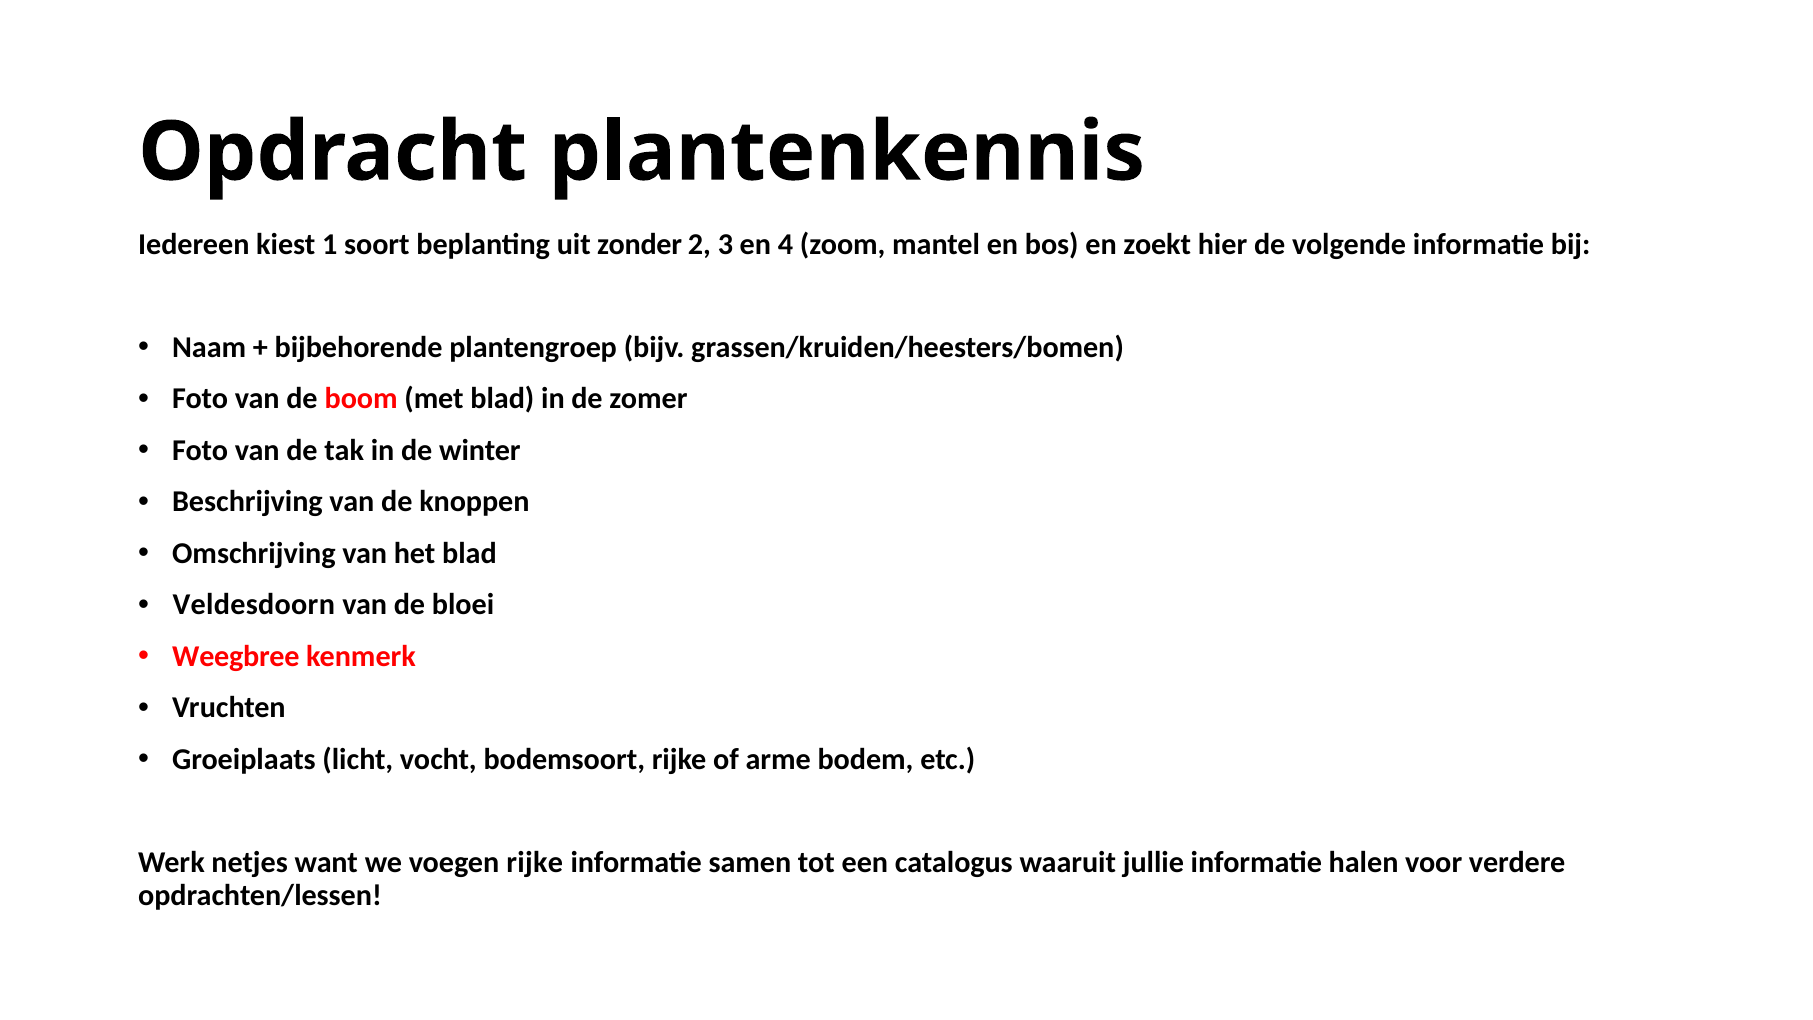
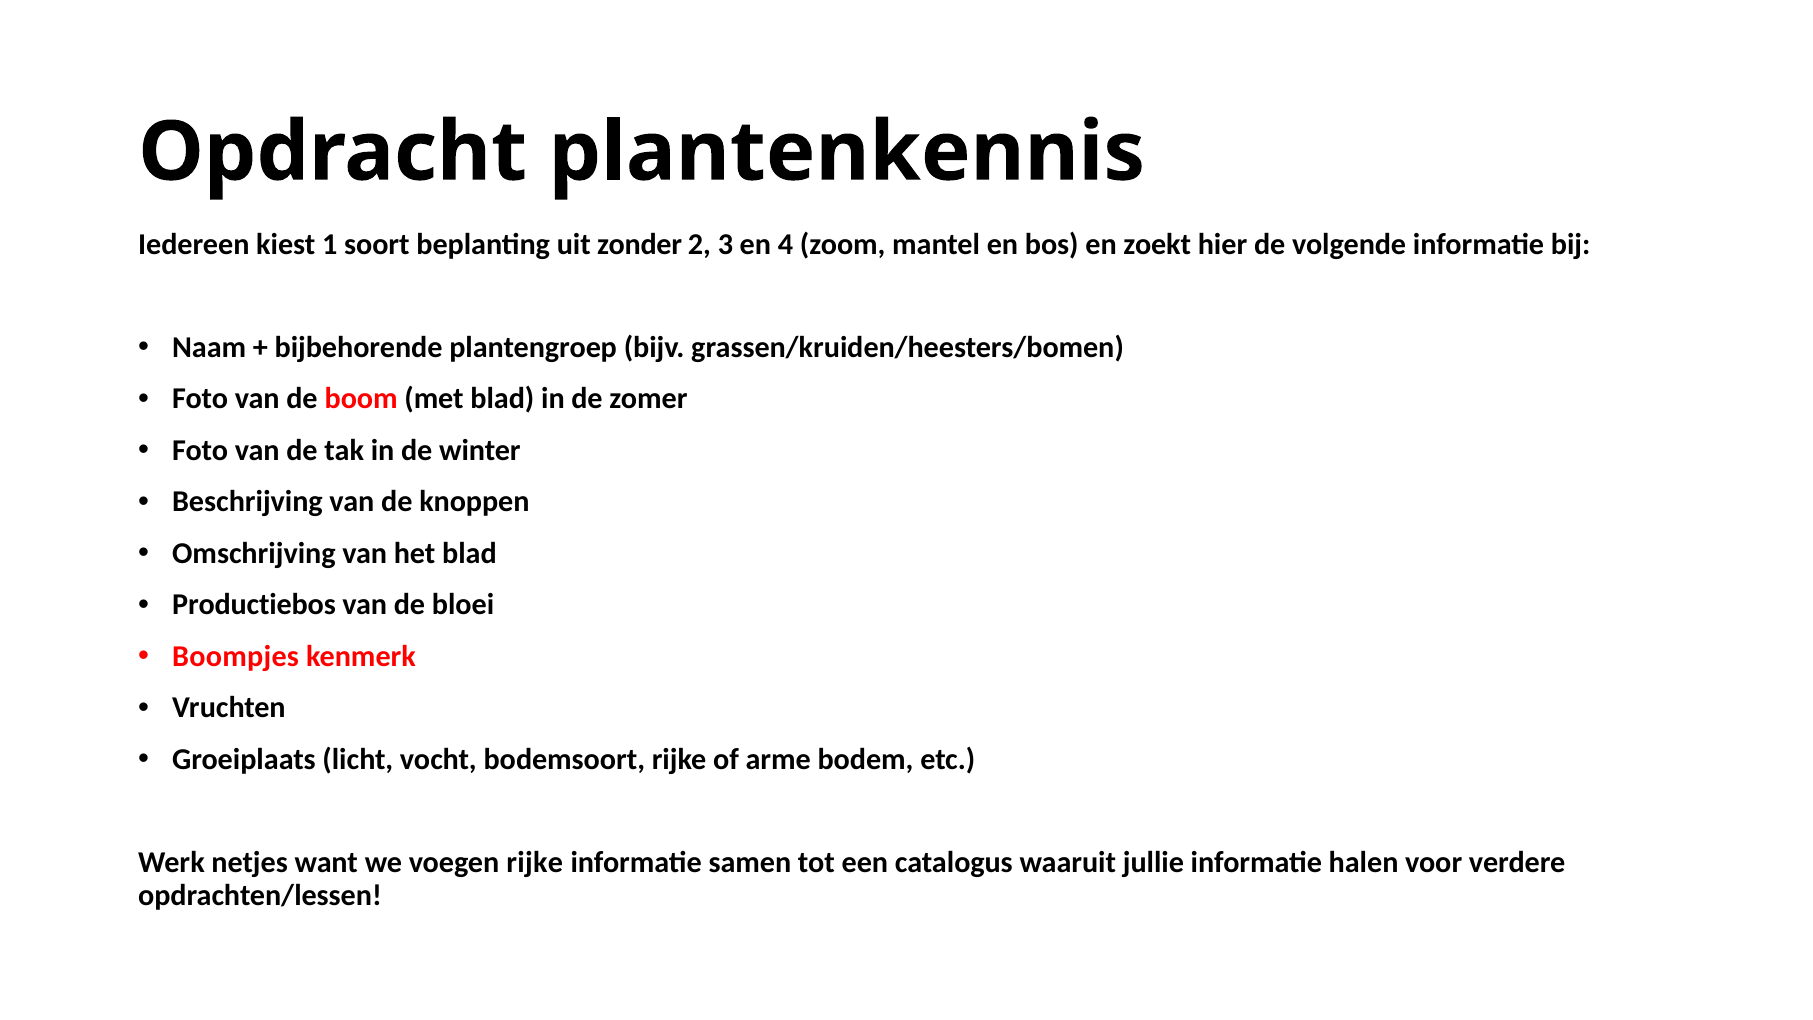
Veldesdoorn: Veldesdoorn -> Productiebos
Weegbree: Weegbree -> Boompjes
